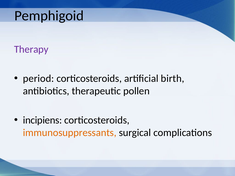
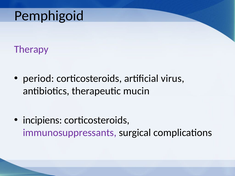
birth: birth -> virus
pollen: pollen -> mucin
immunosuppressants colour: orange -> purple
